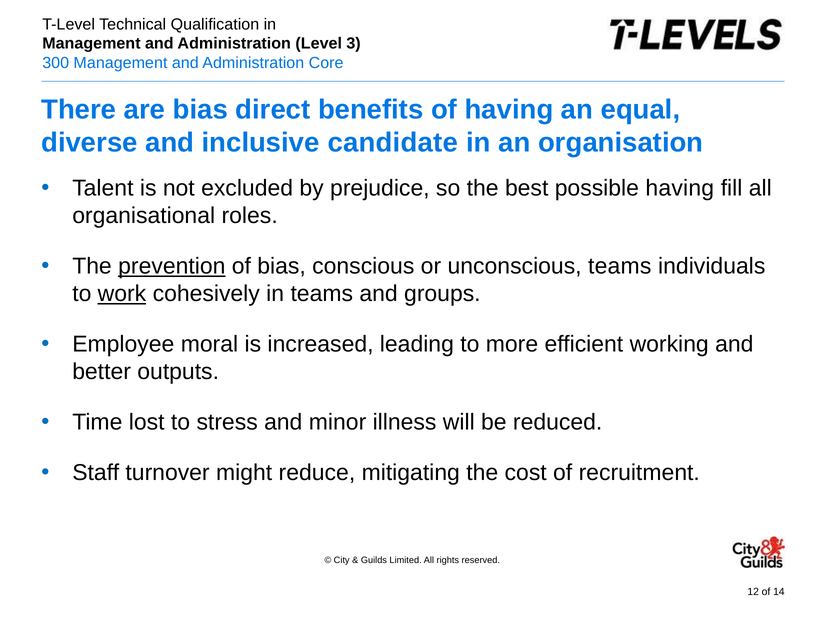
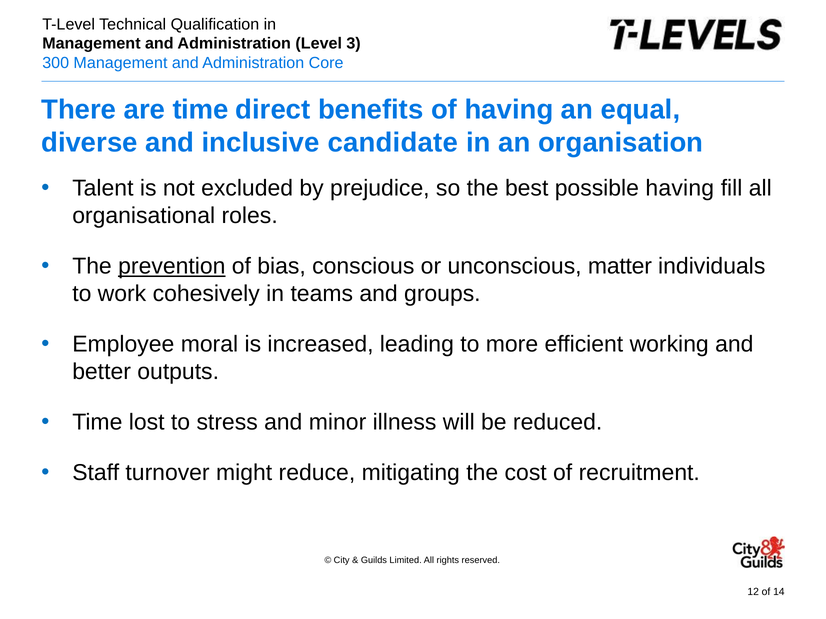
are bias: bias -> time
unconscious teams: teams -> matter
work underline: present -> none
